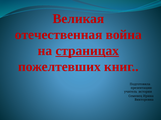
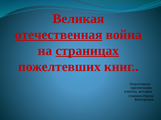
отечественная underline: none -> present
